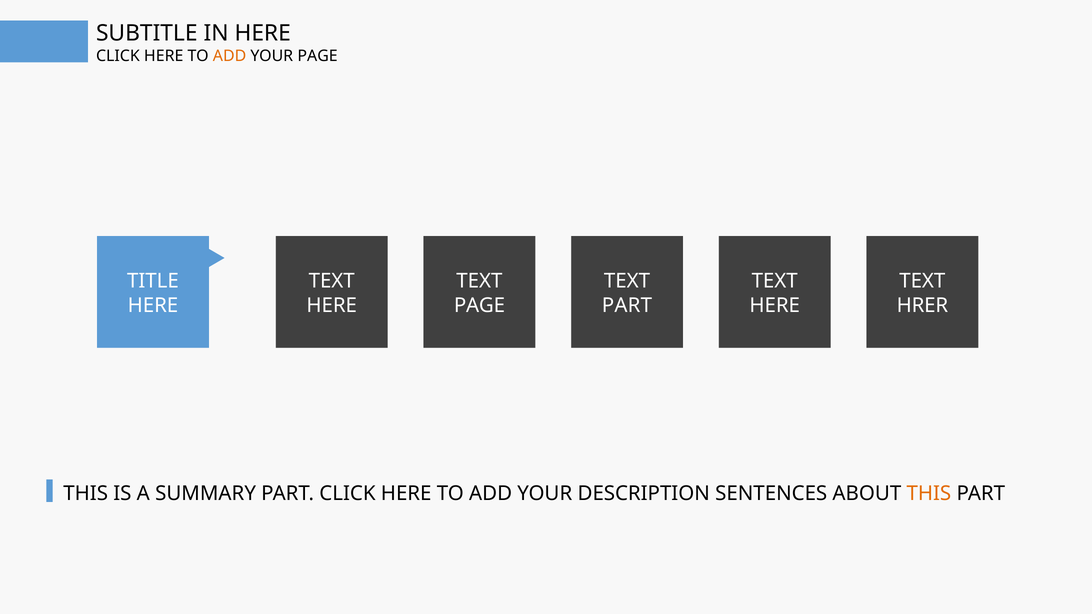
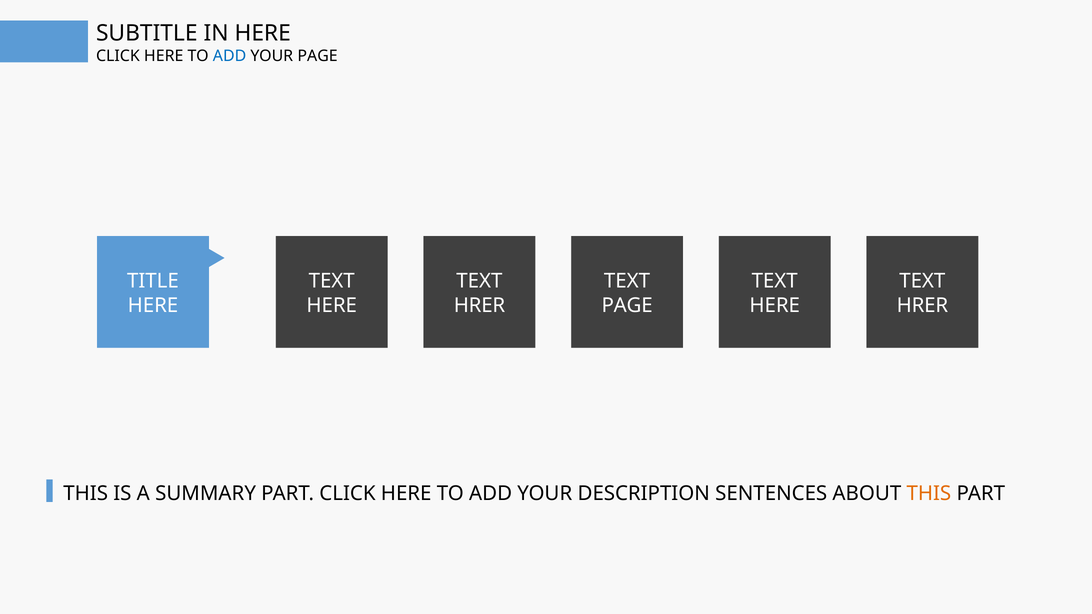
ADD at (230, 56) colour: orange -> blue
PAGE at (479, 306): PAGE -> HRER
PART at (627, 306): PART -> PAGE
